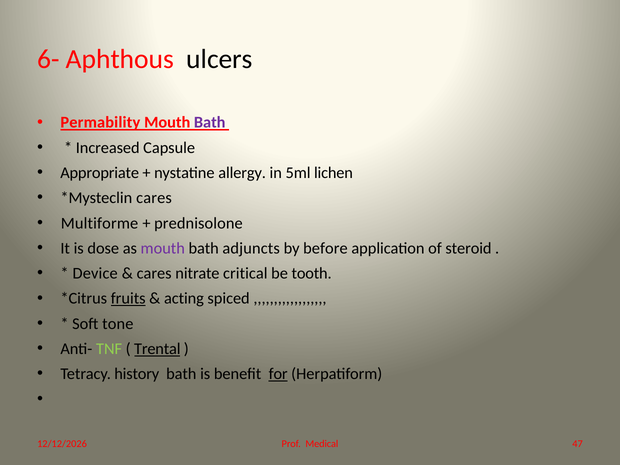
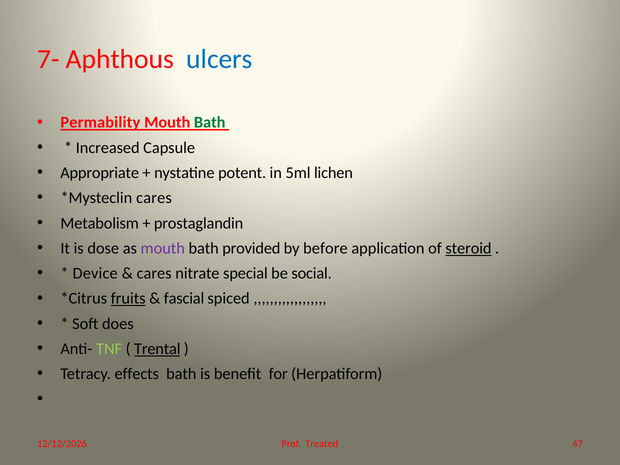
6-: 6- -> 7-
ulcers colour: black -> blue
Bath at (210, 123) colour: purple -> green
allergy: allergy -> potent
Multiforme: Multiforme -> Metabolism
prednisolone: prednisolone -> prostaglandin
adjuncts: adjuncts -> provided
steroid underline: none -> present
critical: critical -> special
tooth: tooth -> social
acting: acting -> fascial
tone: tone -> does
history: history -> effects
for underline: present -> none
Medical: Medical -> Treated
